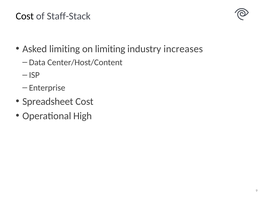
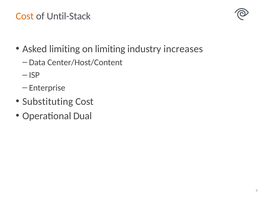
Cost at (25, 16) colour: black -> orange
Staff-Stack: Staff-Stack -> Until-Stack
Spreadsheet: Spreadsheet -> Substituting
High: High -> Dual
